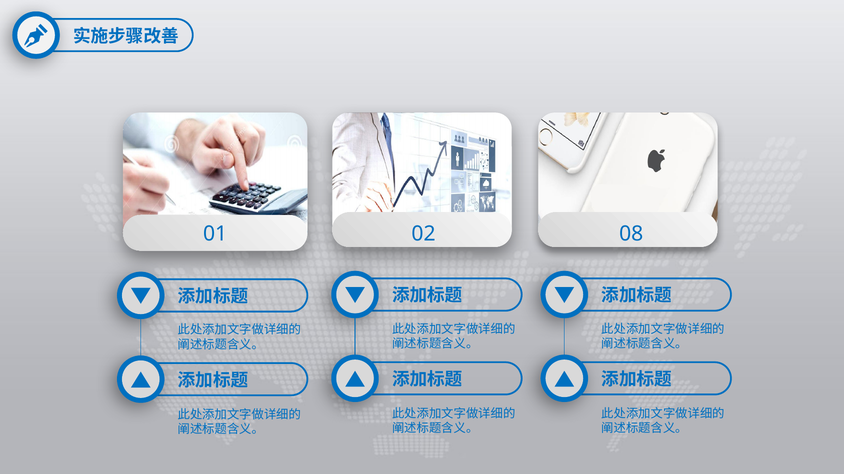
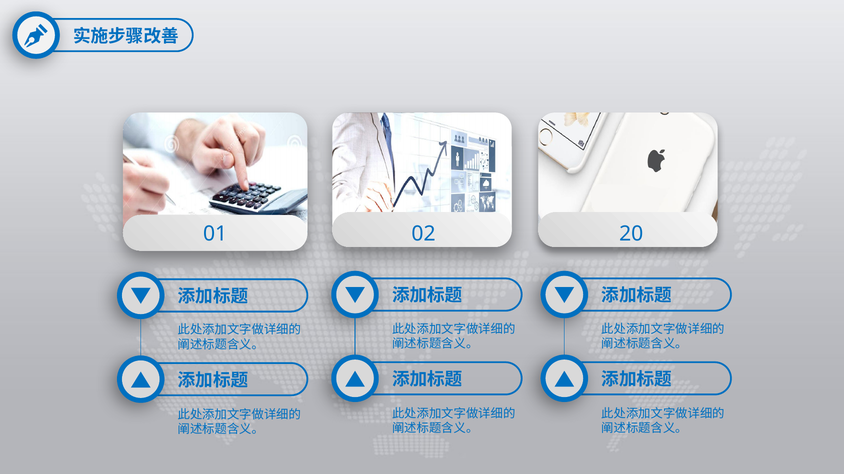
08: 08 -> 20
